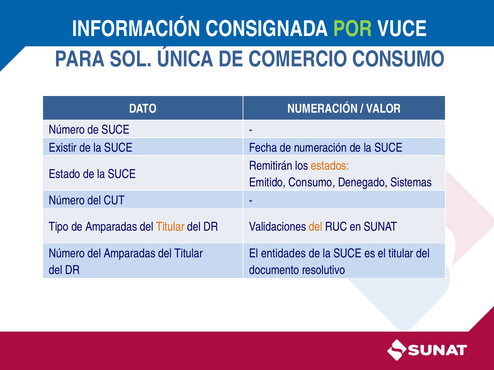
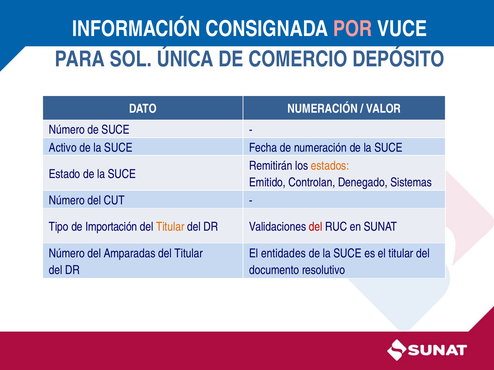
POR colour: light green -> pink
COMERCIO CONSUMO: CONSUMO -> DEPÓSITO
Existir: Existir -> Activo
Emitido Consumo: Consumo -> Controlan
de Amparadas: Amparadas -> Importación
del at (316, 227) colour: orange -> red
